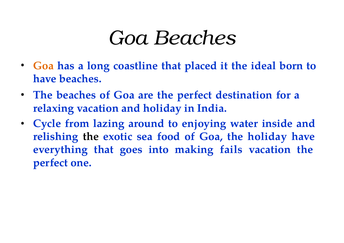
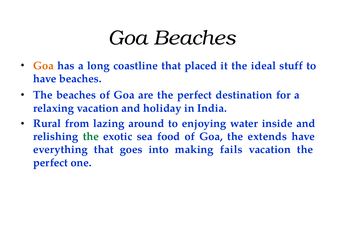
born: born -> stuff
Cycle: Cycle -> Rural
the at (91, 137) colour: black -> green
the holiday: holiday -> extends
